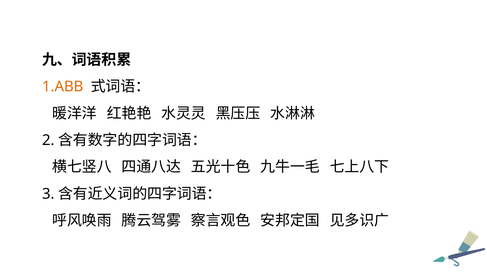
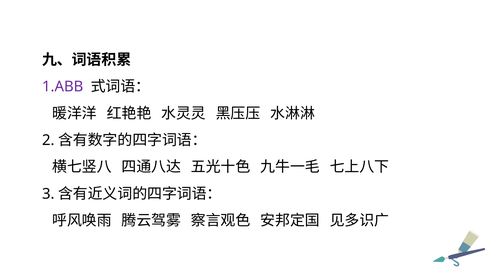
1.ABB colour: orange -> purple
